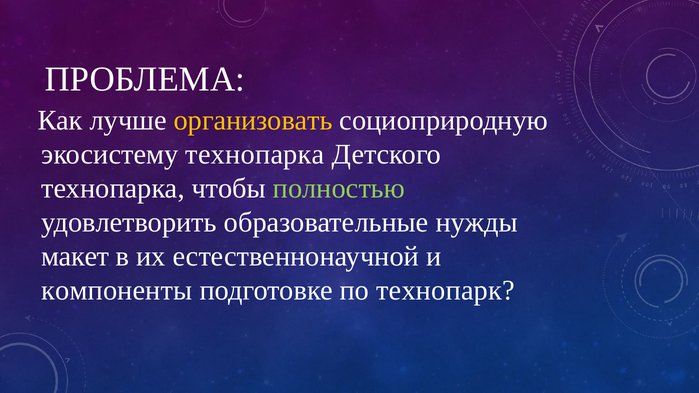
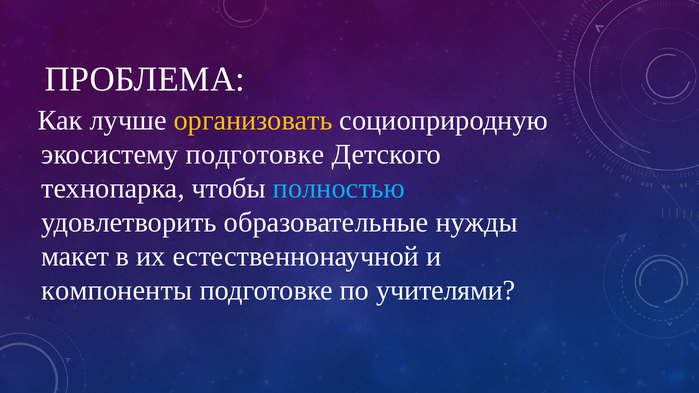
экосистему технопарка: технопарка -> подготовке
полностью colour: light green -> light blue
технопарк: технопарк -> учителями
